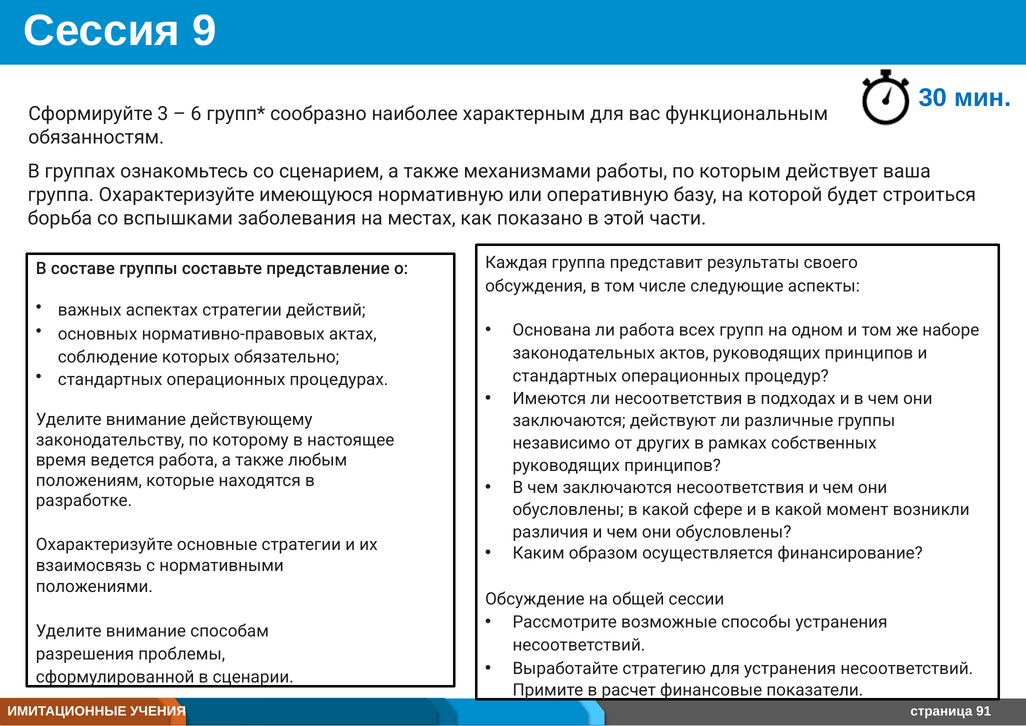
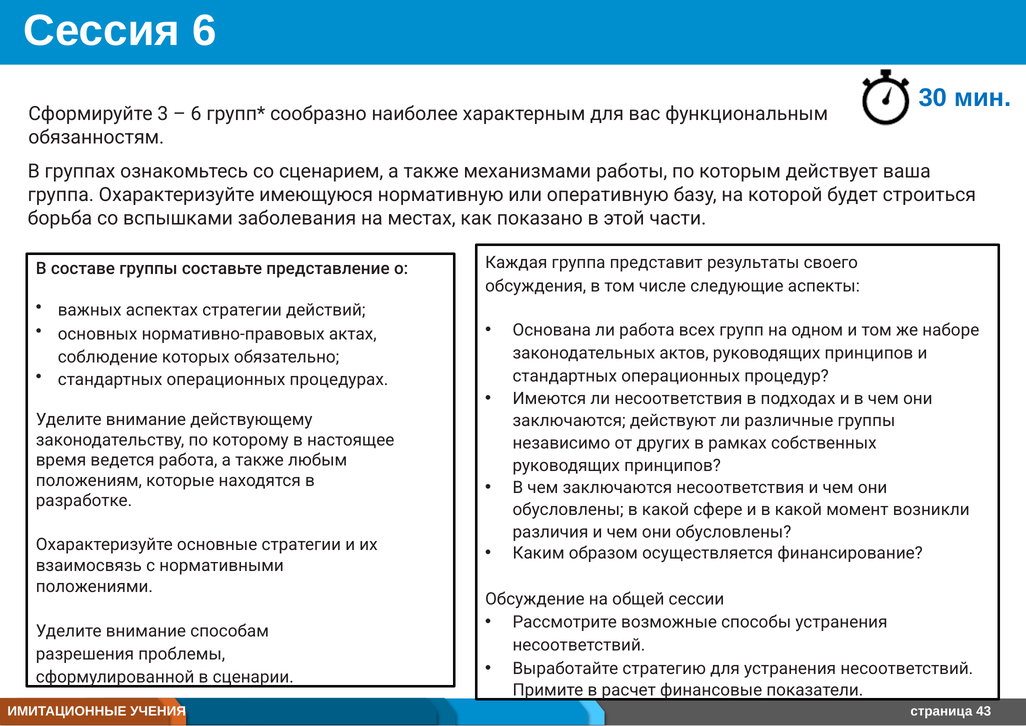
Сессия 9: 9 -> 6
91: 91 -> 43
